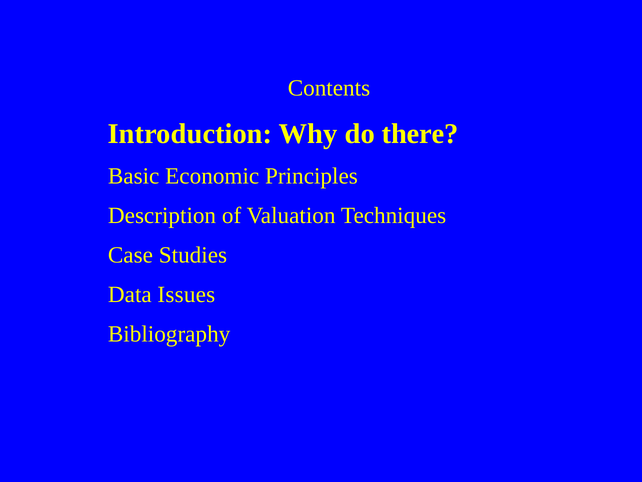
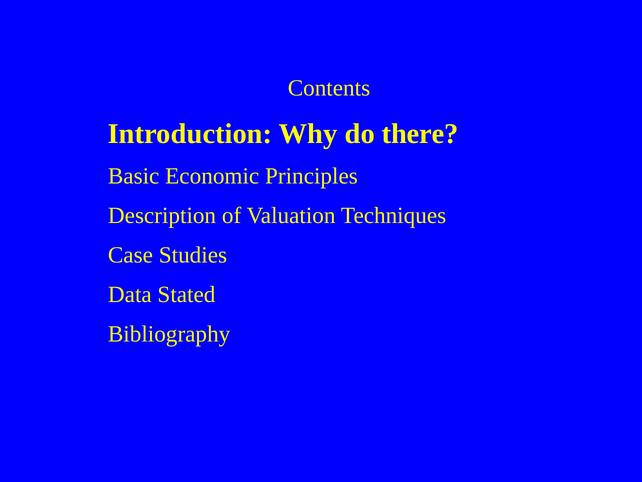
Issues: Issues -> Stated
